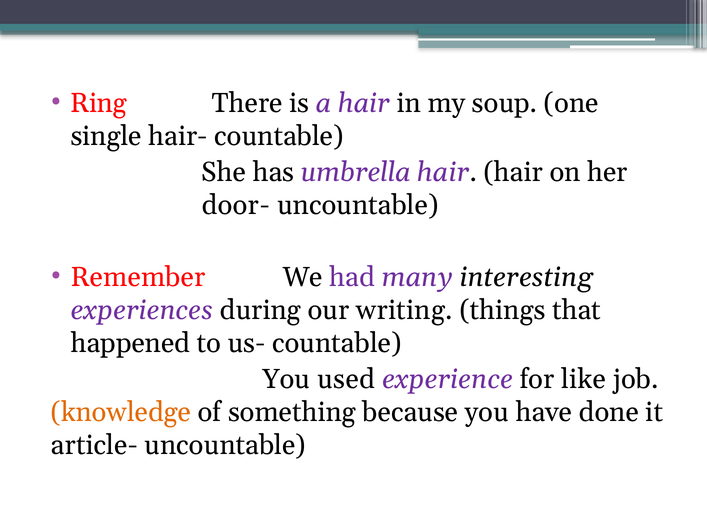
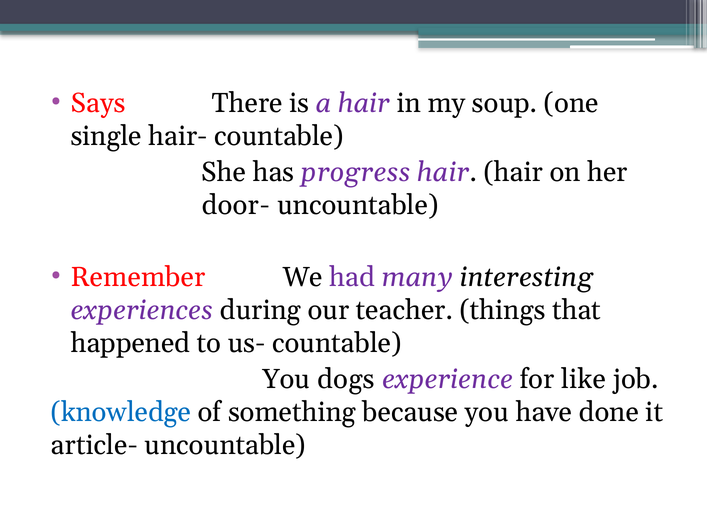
Ring: Ring -> Says
umbrella: umbrella -> progress
writing: writing -> teacher
used: used -> dogs
knowledge colour: orange -> blue
